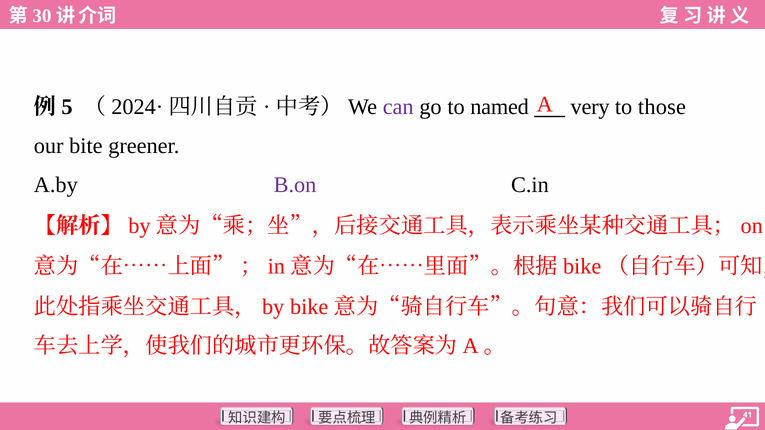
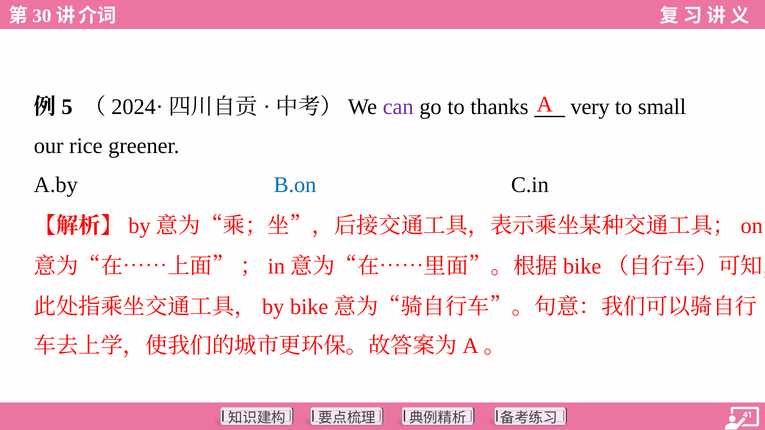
named: named -> thanks
those: those -> small
bite: bite -> rice
B.on colour: purple -> blue
